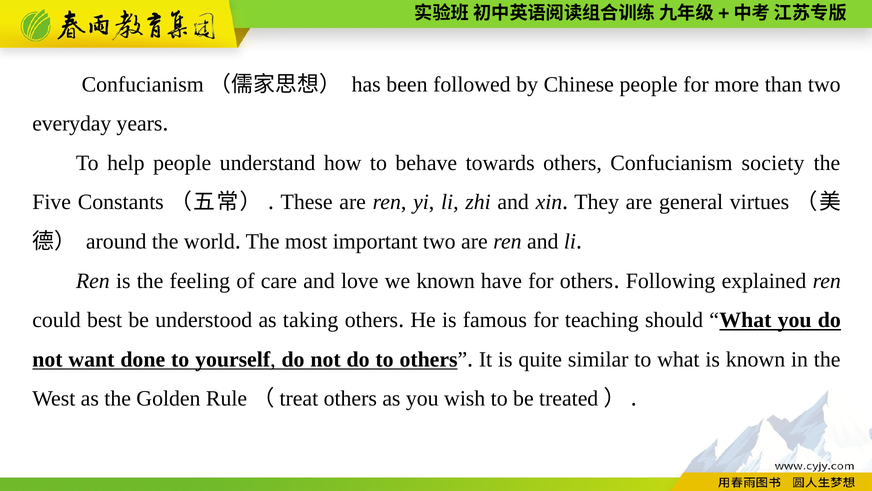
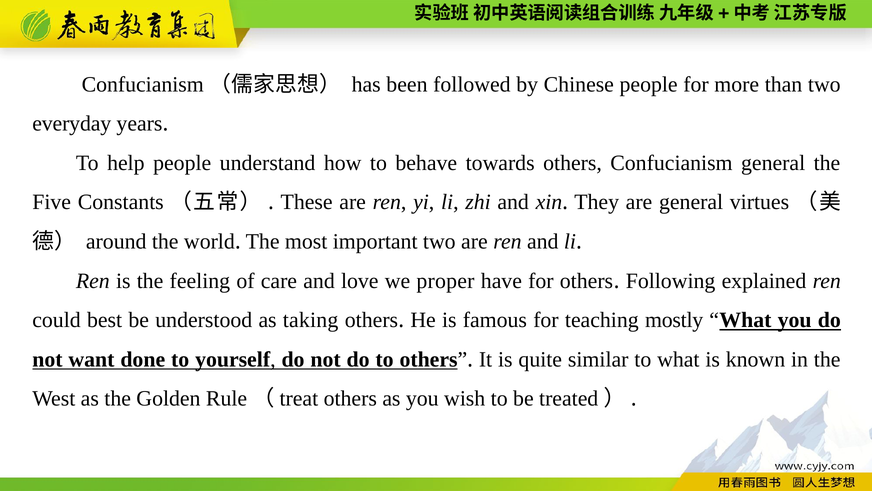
Confucianism society: society -> general
we known: known -> proper
should: should -> mostly
